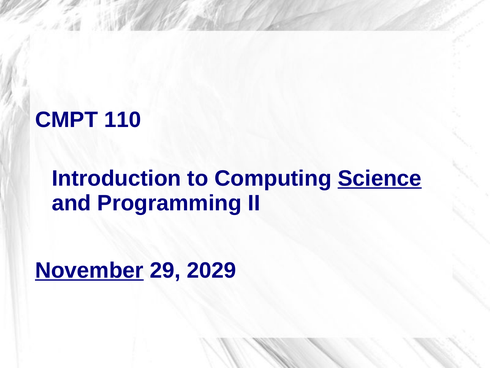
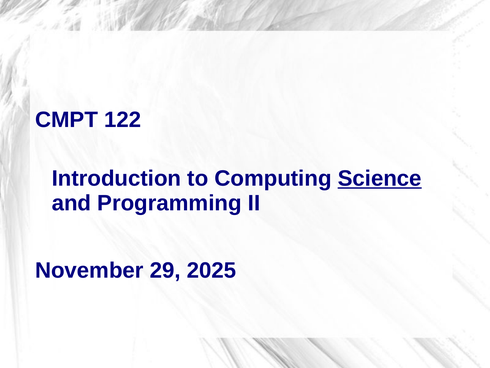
110: 110 -> 122
November underline: present -> none
2029: 2029 -> 2025
